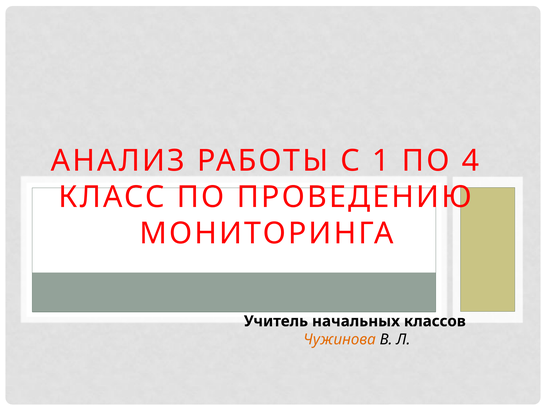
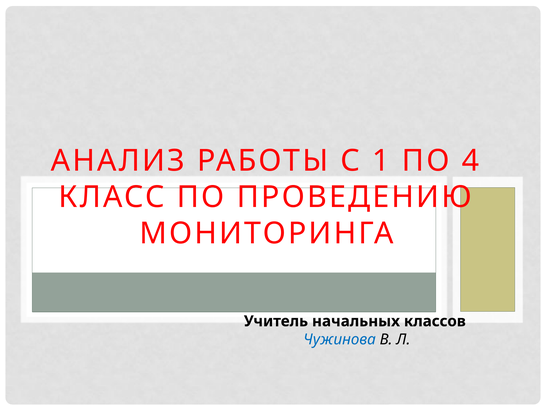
Чужинова colour: orange -> blue
